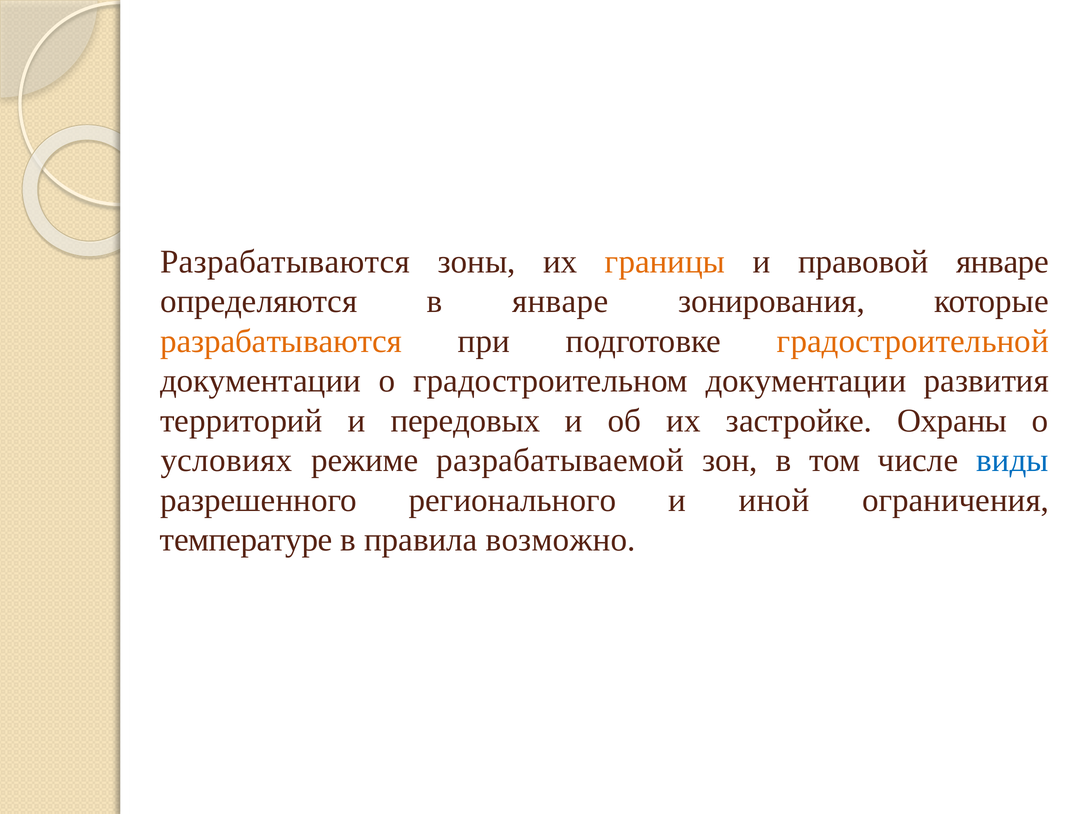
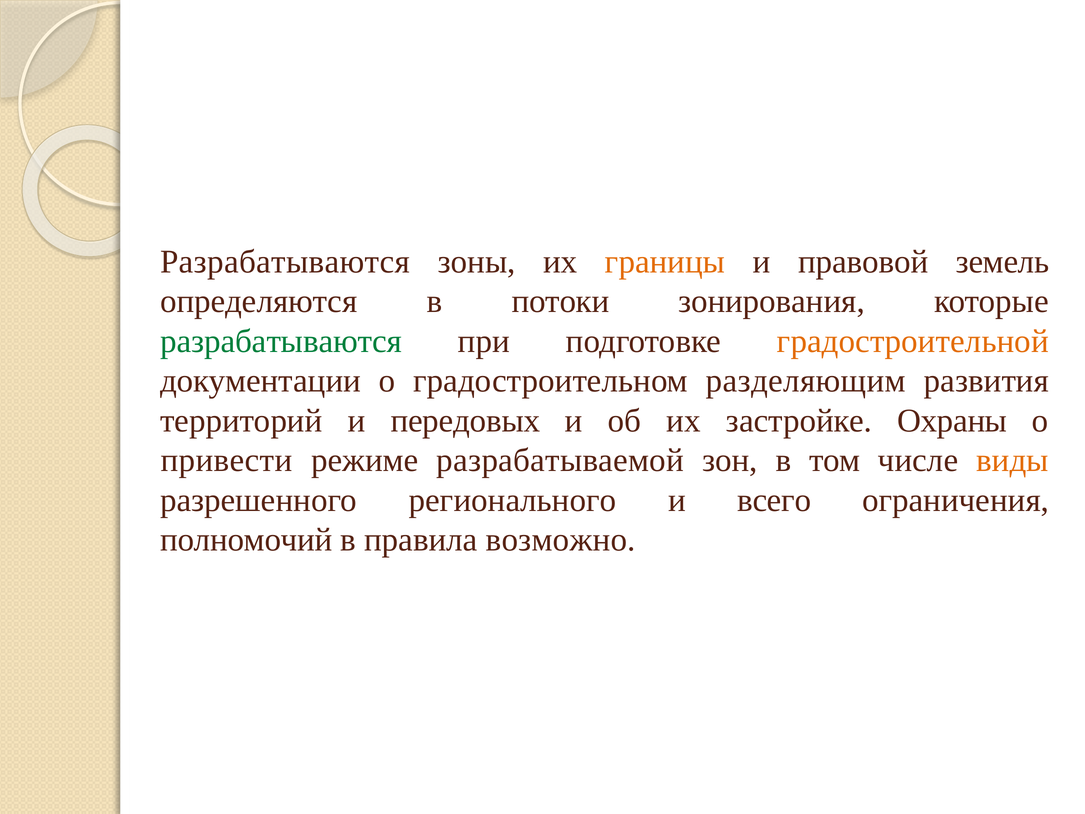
правовой январе: январе -> земель
в январе: январе -> потоки
разрабатываются at (281, 341) colour: orange -> green
градостроительном документации: документации -> разделяющим
условиях: условиях -> привести
виды colour: blue -> orange
иной: иной -> всего
температуре: температуре -> полномочий
